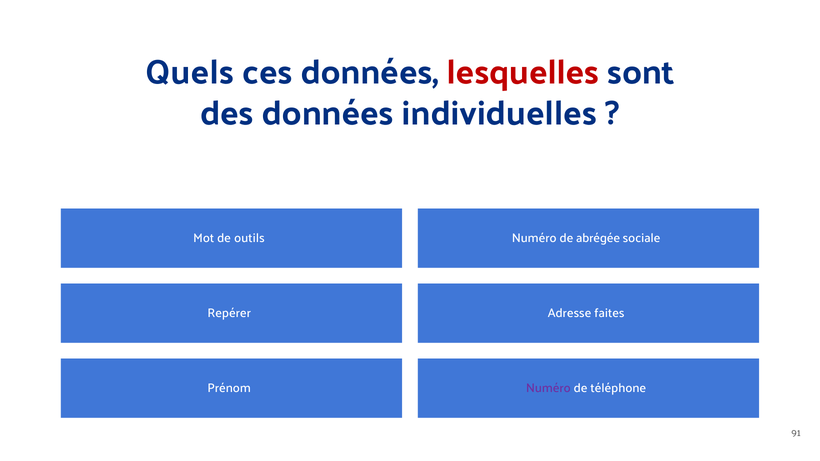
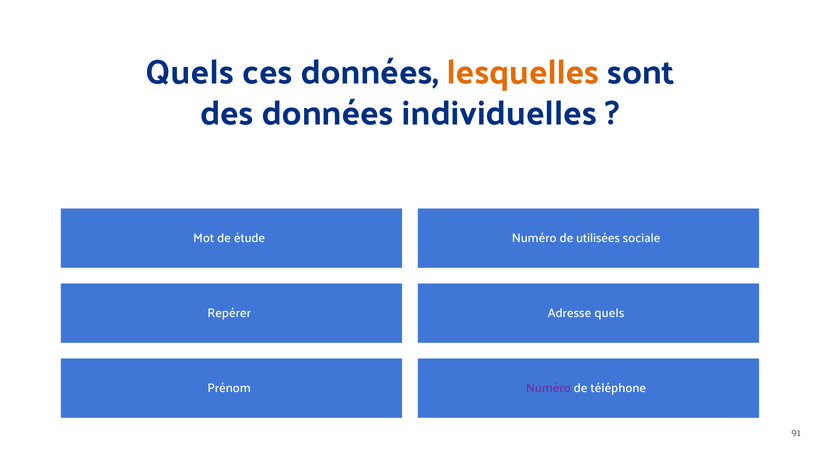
lesquelles colour: red -> orange
outils: outils -> étude
abrégée: abrégée -> utilisées
Adresse faites: faites -> quels
